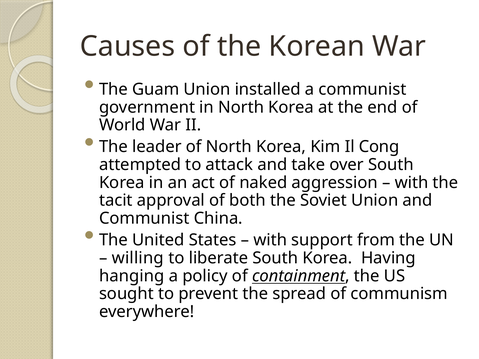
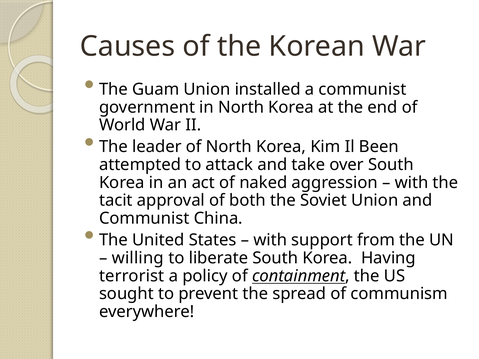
Cong: Cong -> Been
hanging: hanging -> terrorist
